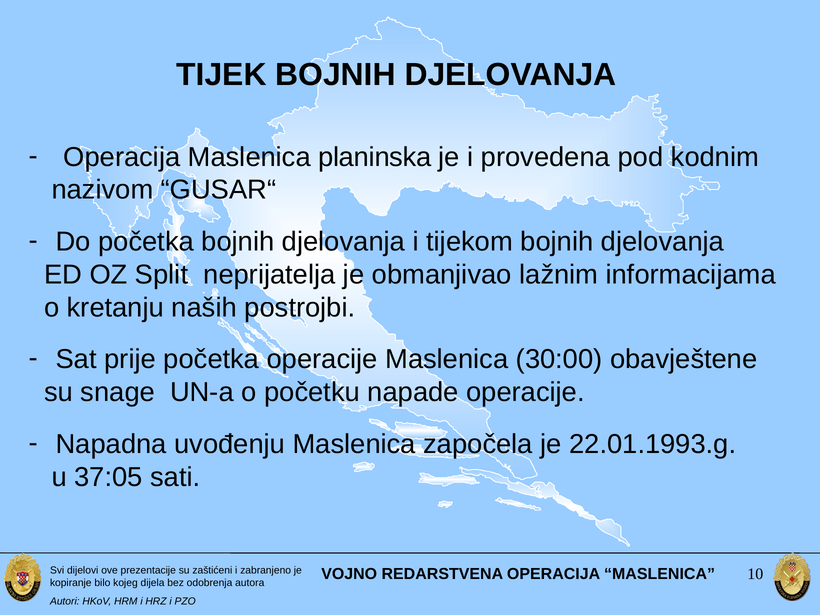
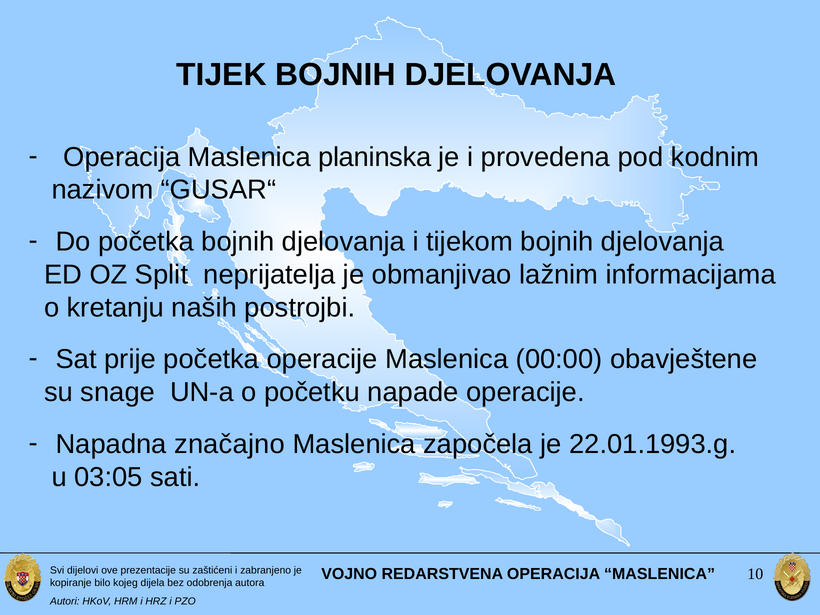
30:00: 30:00 -> 00:00
uvođenju: uvođenju -> značajno
37:05: 37:05 -> 03:05
